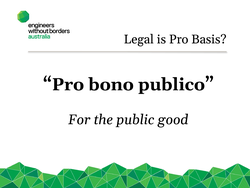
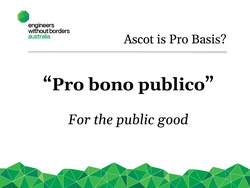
Legal: Legal -> Ascot
